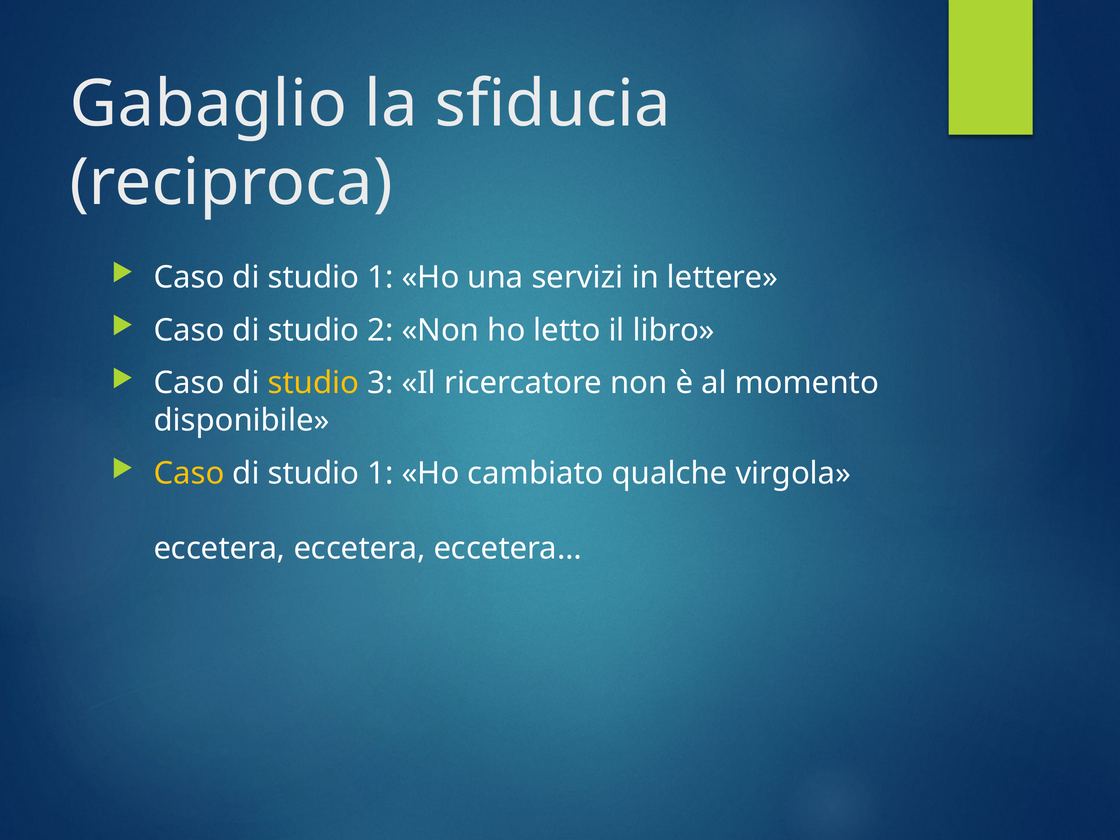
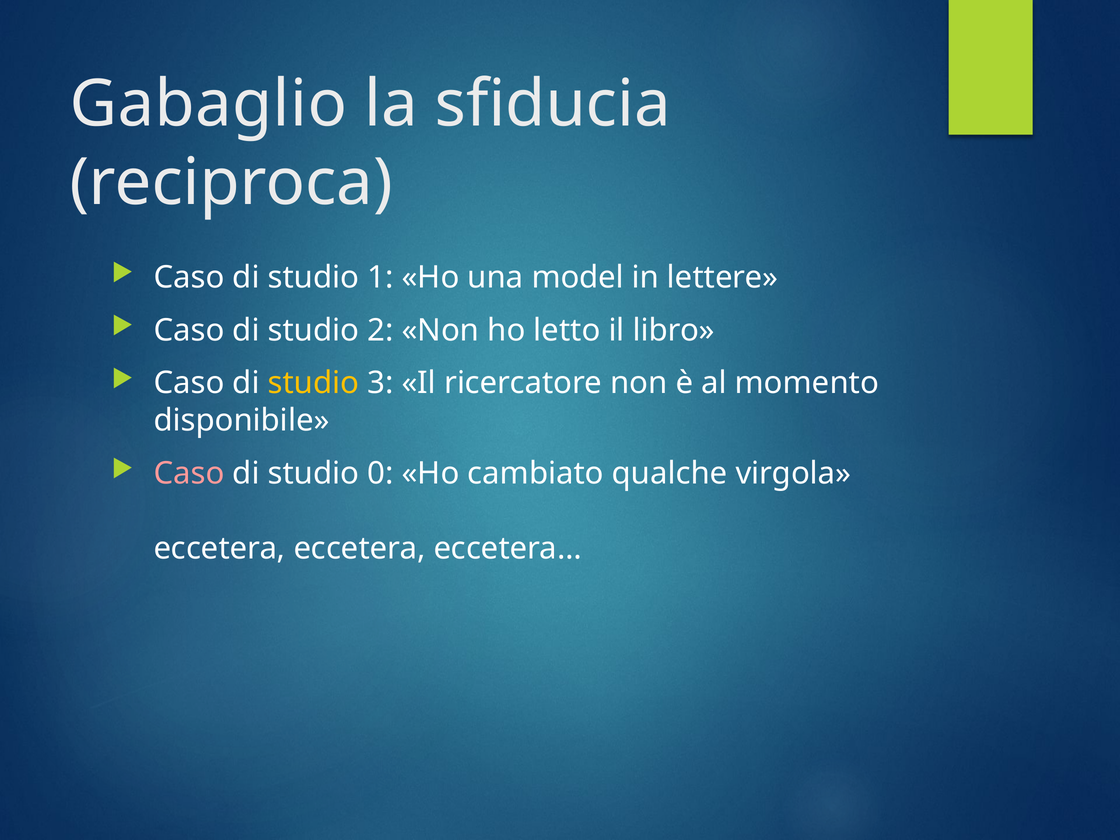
servizi: servizi -> model
Caso at (189, 473) colour: yellow -> pink
1 at (380, 473): 1 -> 0
